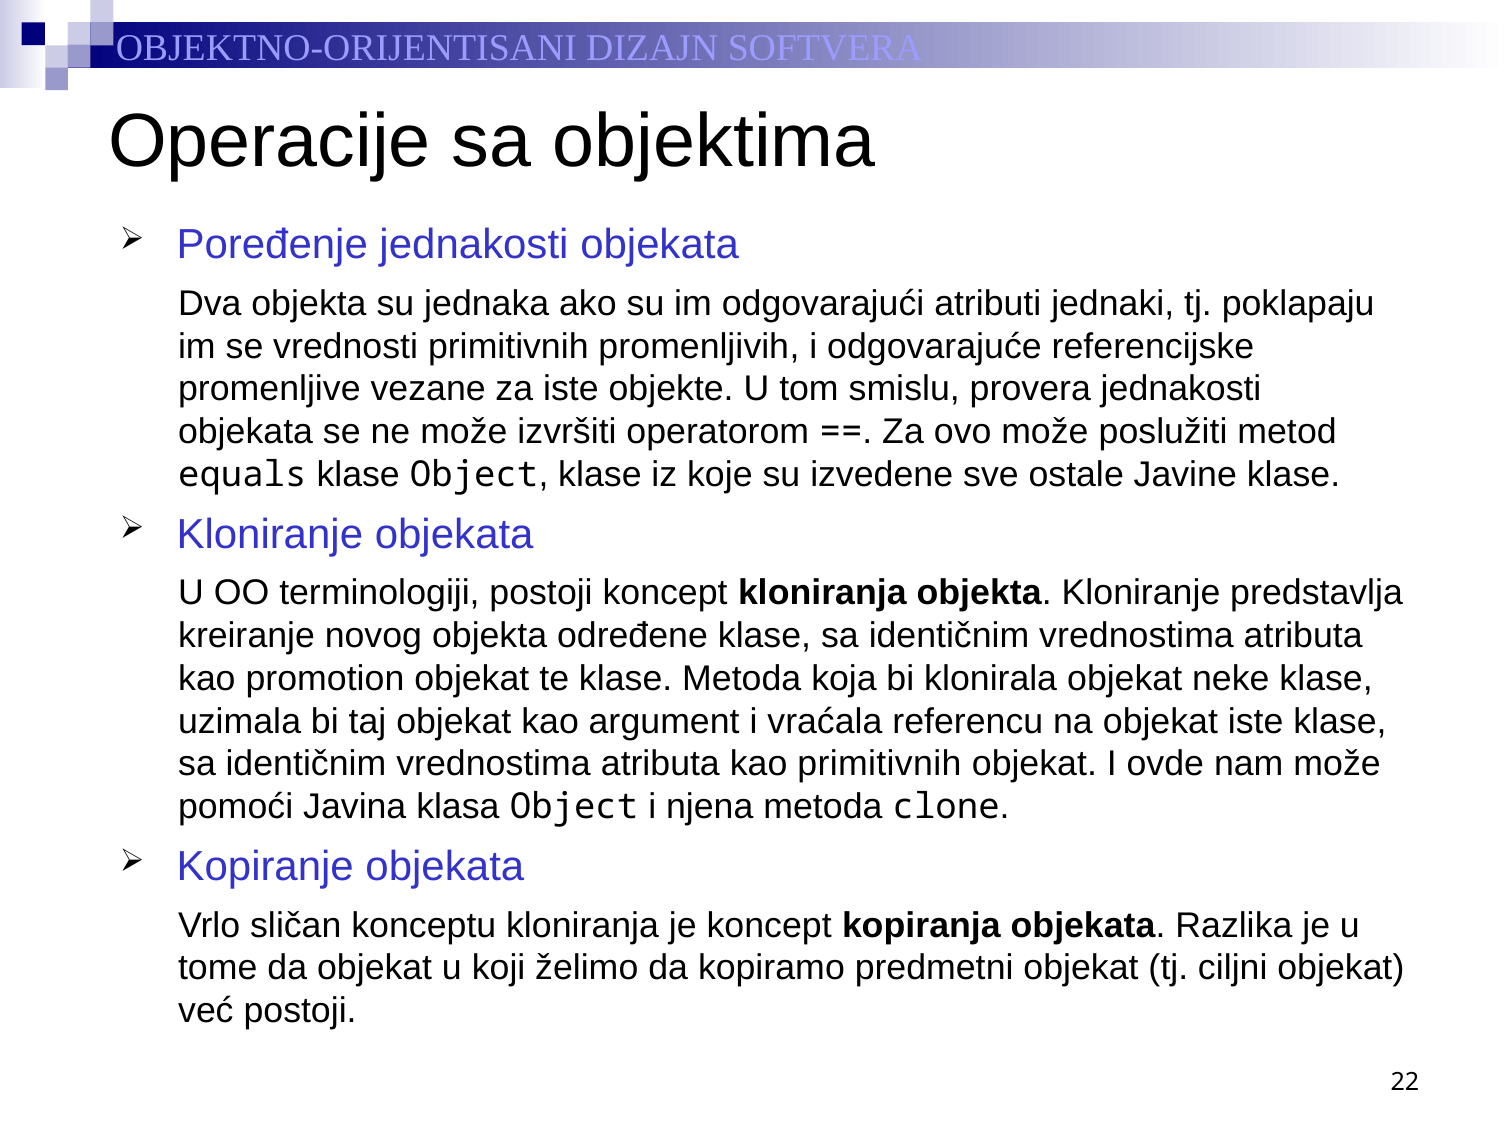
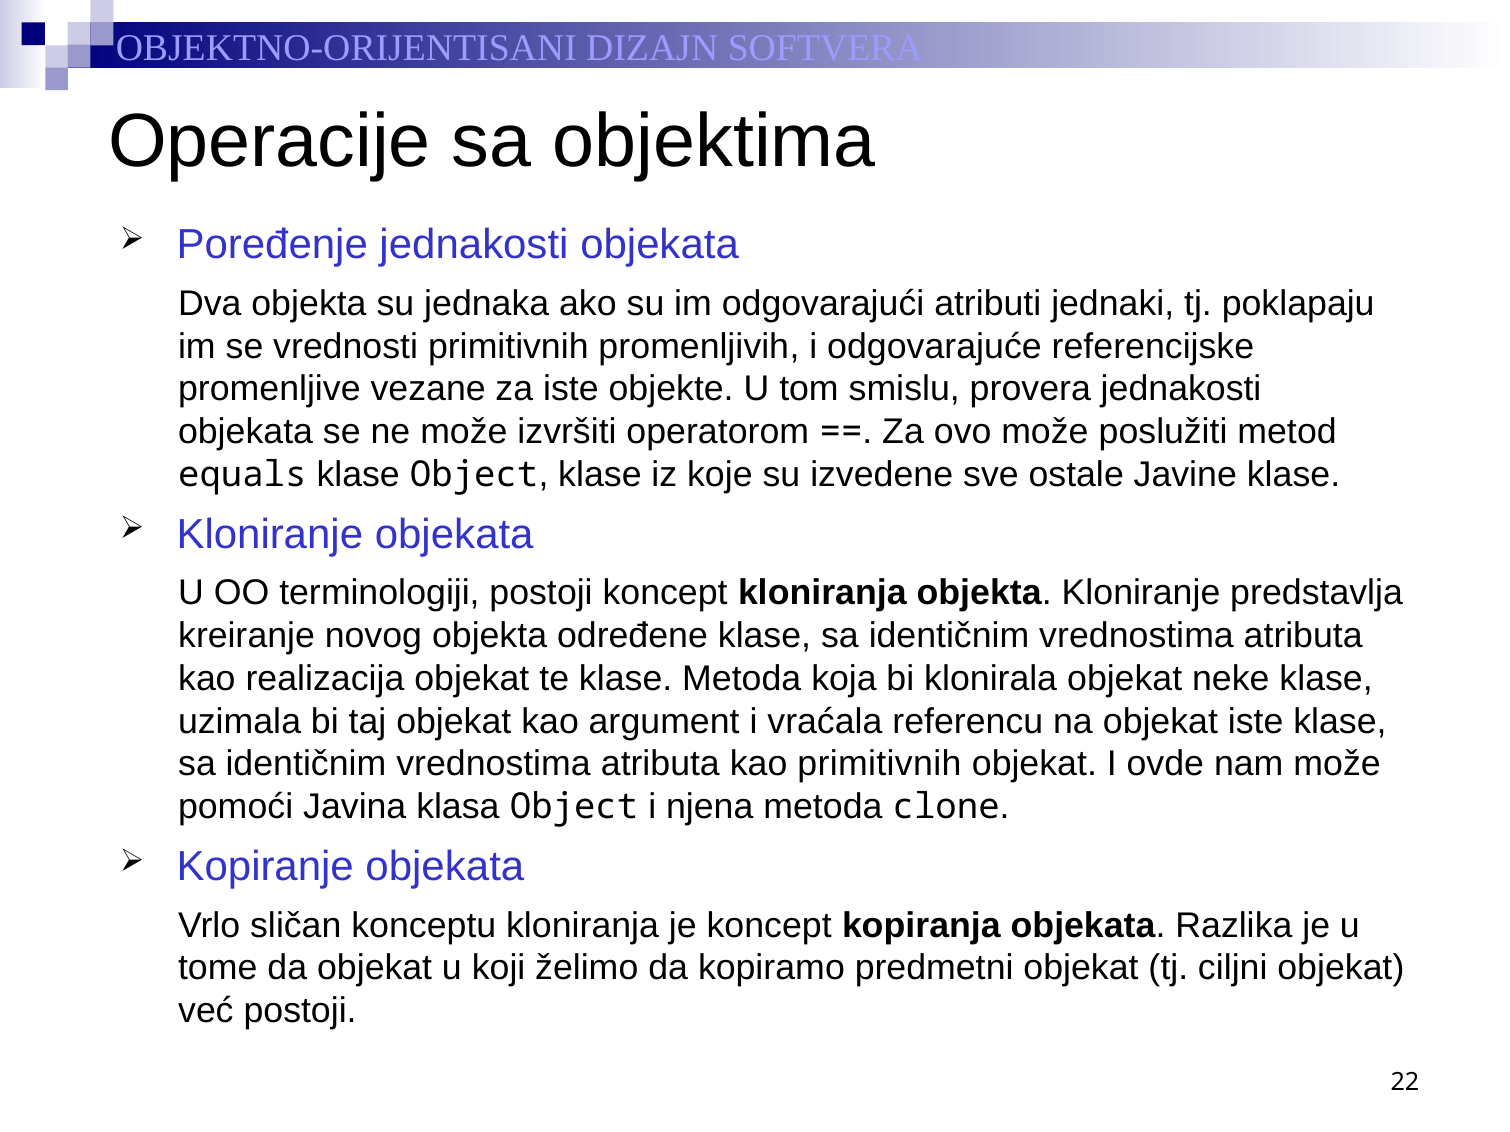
promotion: promotion -> realizacija
